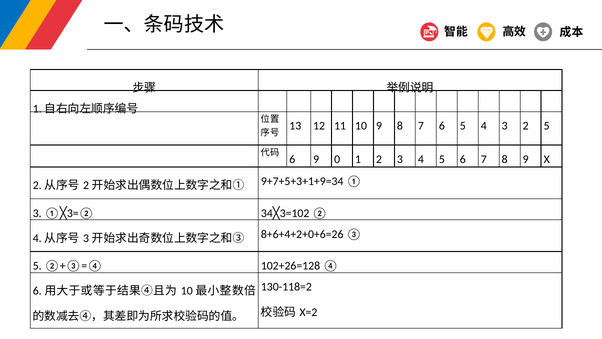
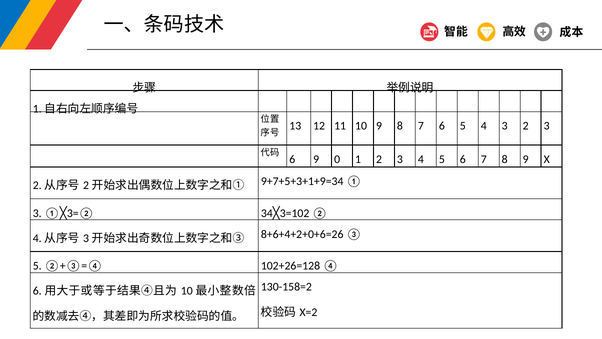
3 2 5: 5 -> 3
130-118=2: 130-118=2 -> 130-158=2
